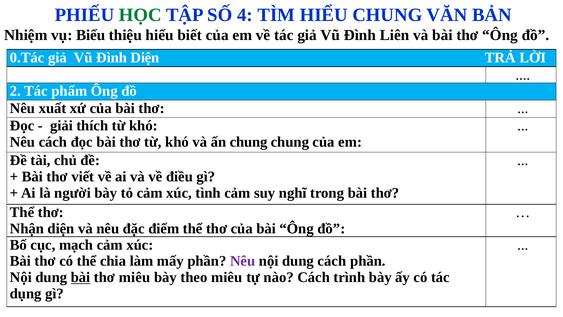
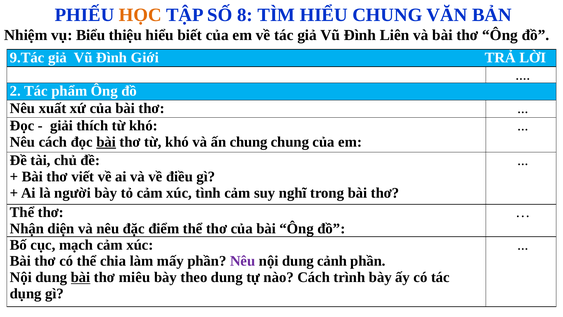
HỌC colour: green -> orange
4: 4 -> 8
0.Tác: 0.Tác -> 9.Tác
Đình Diện: Diện -> Giới
bài at (106, 142) underline: none -> present
dung cách: cách -> cảnh
theo miêu: miêu -> dung
